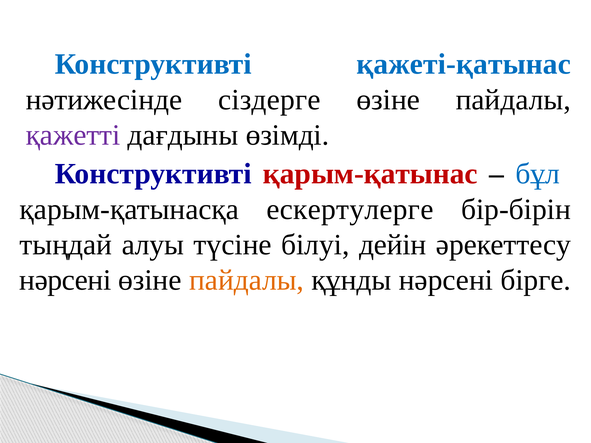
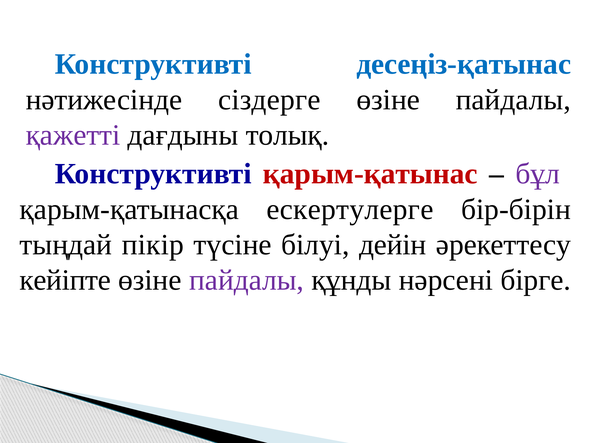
қажеті-қатынас: қажеті-қатынас -> десеңіз-қатынас
өзімді: өзімді -> толық
бұл colour: blue -> purple
алуы: алуы -> пікір
нәрсені at (65, 280): нәрсені -> кейіпте
пайдалы at (247, 280) colour: orange -> purple
